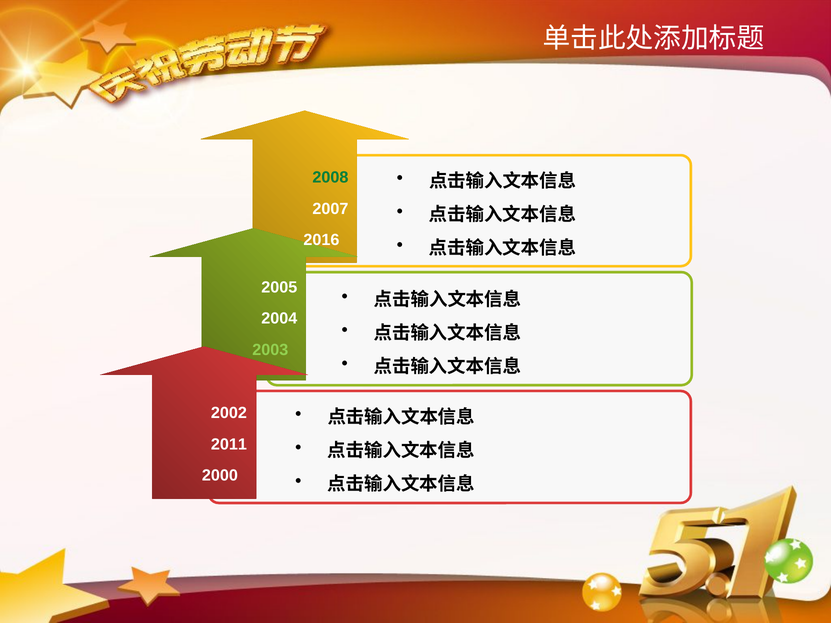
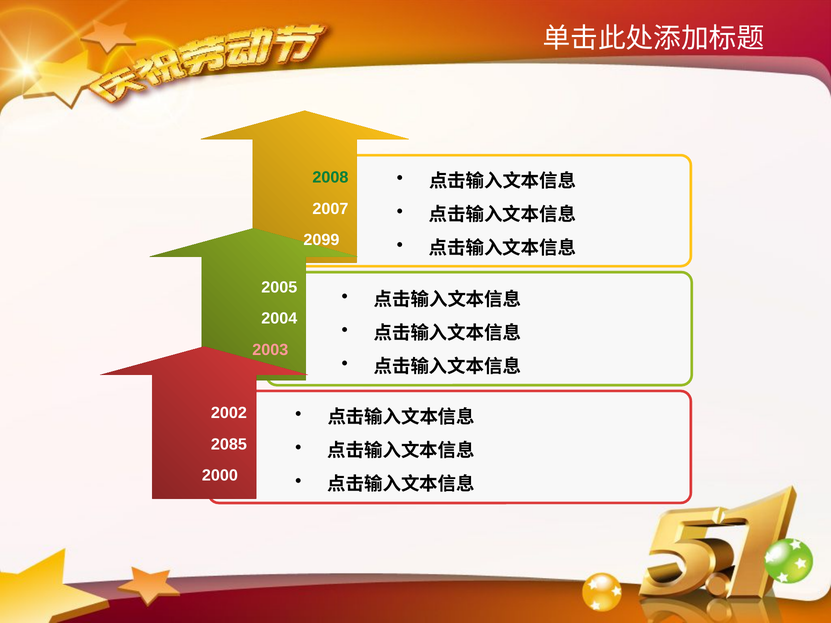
2016: 2016 -> 2099
2003 colour: light green -> pink
2011: 2011 -> 2085
